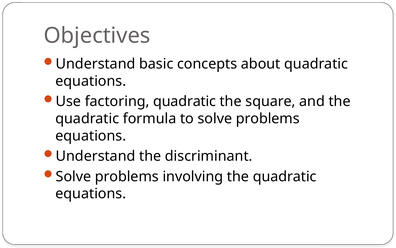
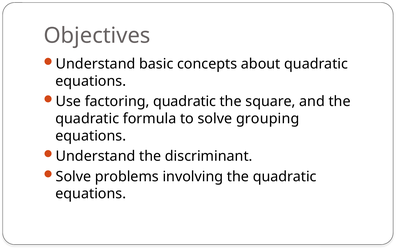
to solve problems: problems -> grouping
